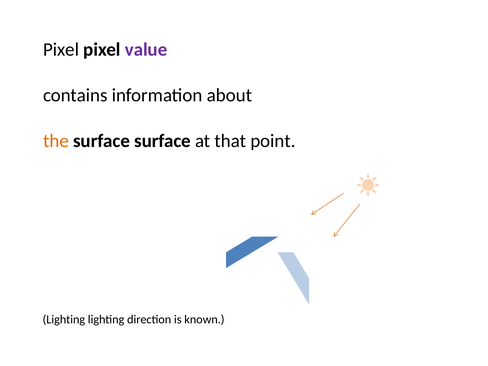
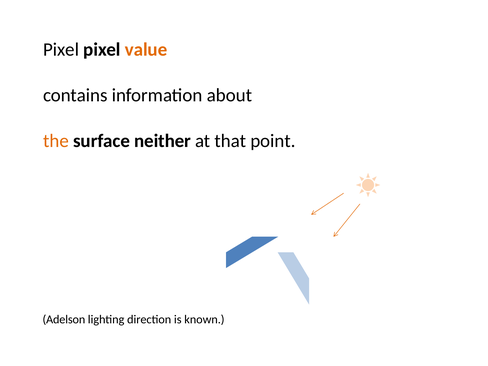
value colour: purple -> orange
surface surface: surface -> neither
Lighting at (64, 320): Lighting -> Adelson
